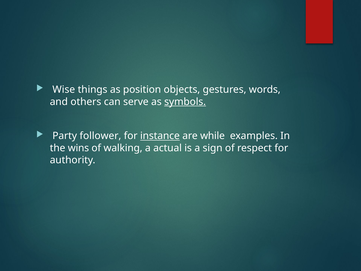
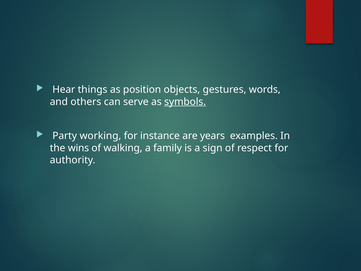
Wise: Wise -> Hear
follower: follower -> working
instance underline: present -> none
while: while -> years
actual: actual -> family
